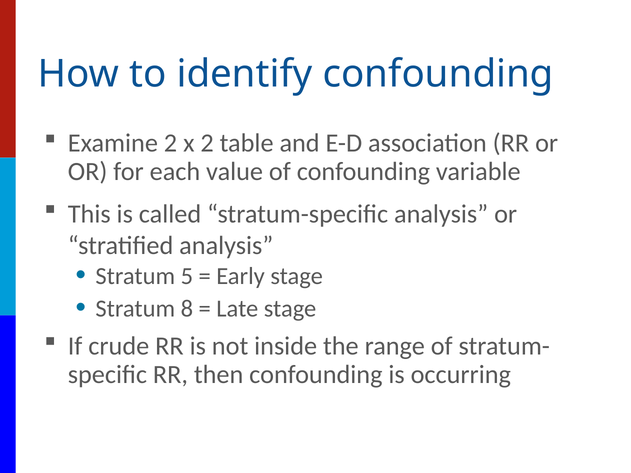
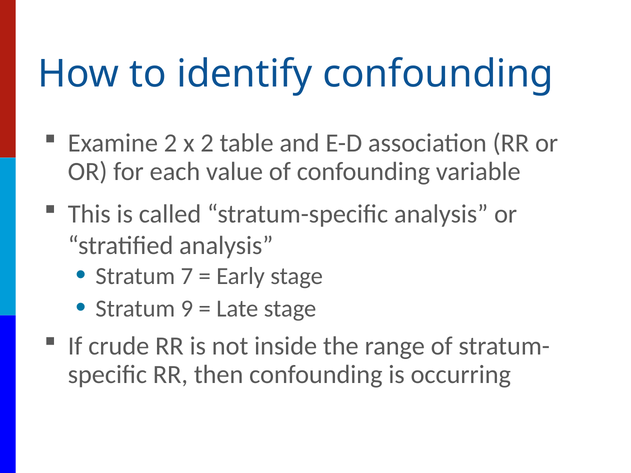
5: 5 -> 7
8: 8 -> 9
